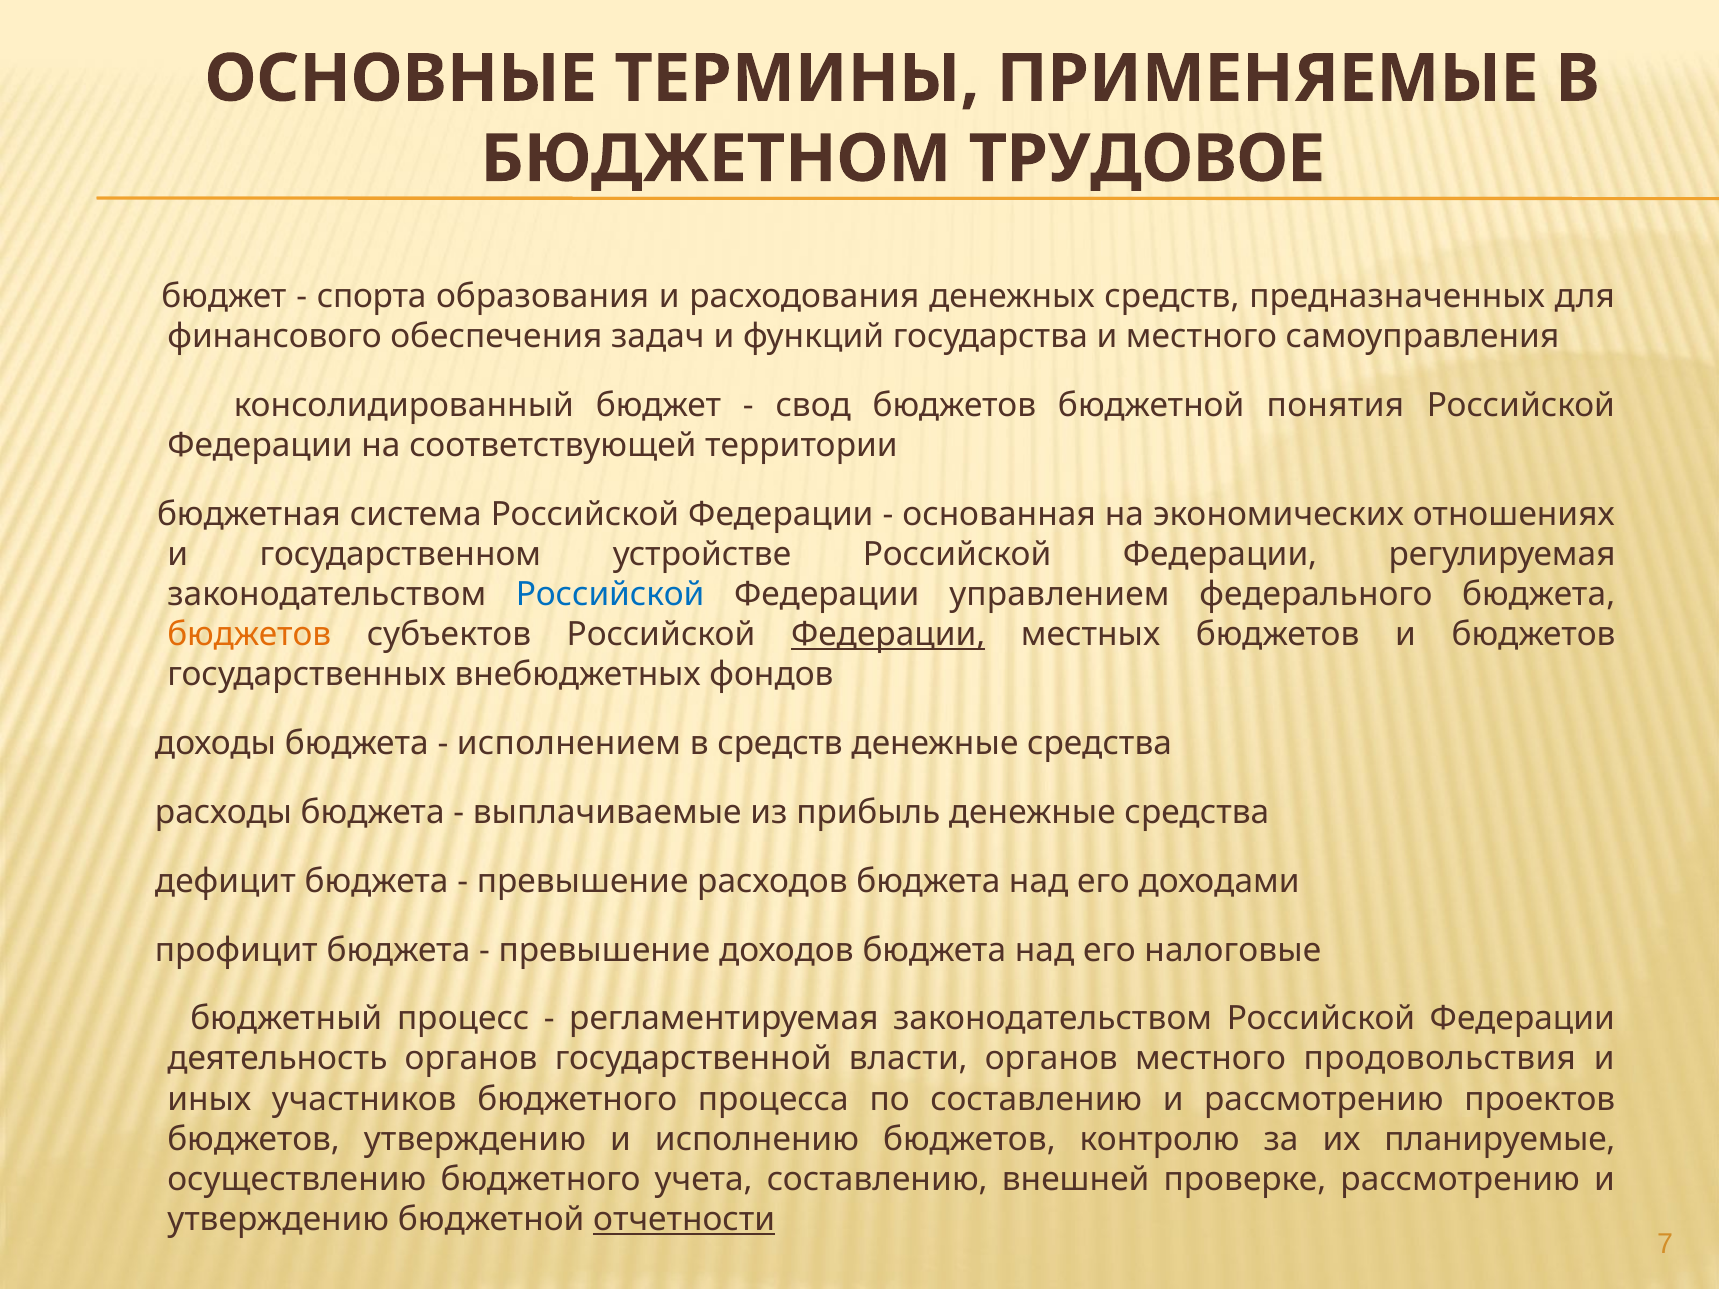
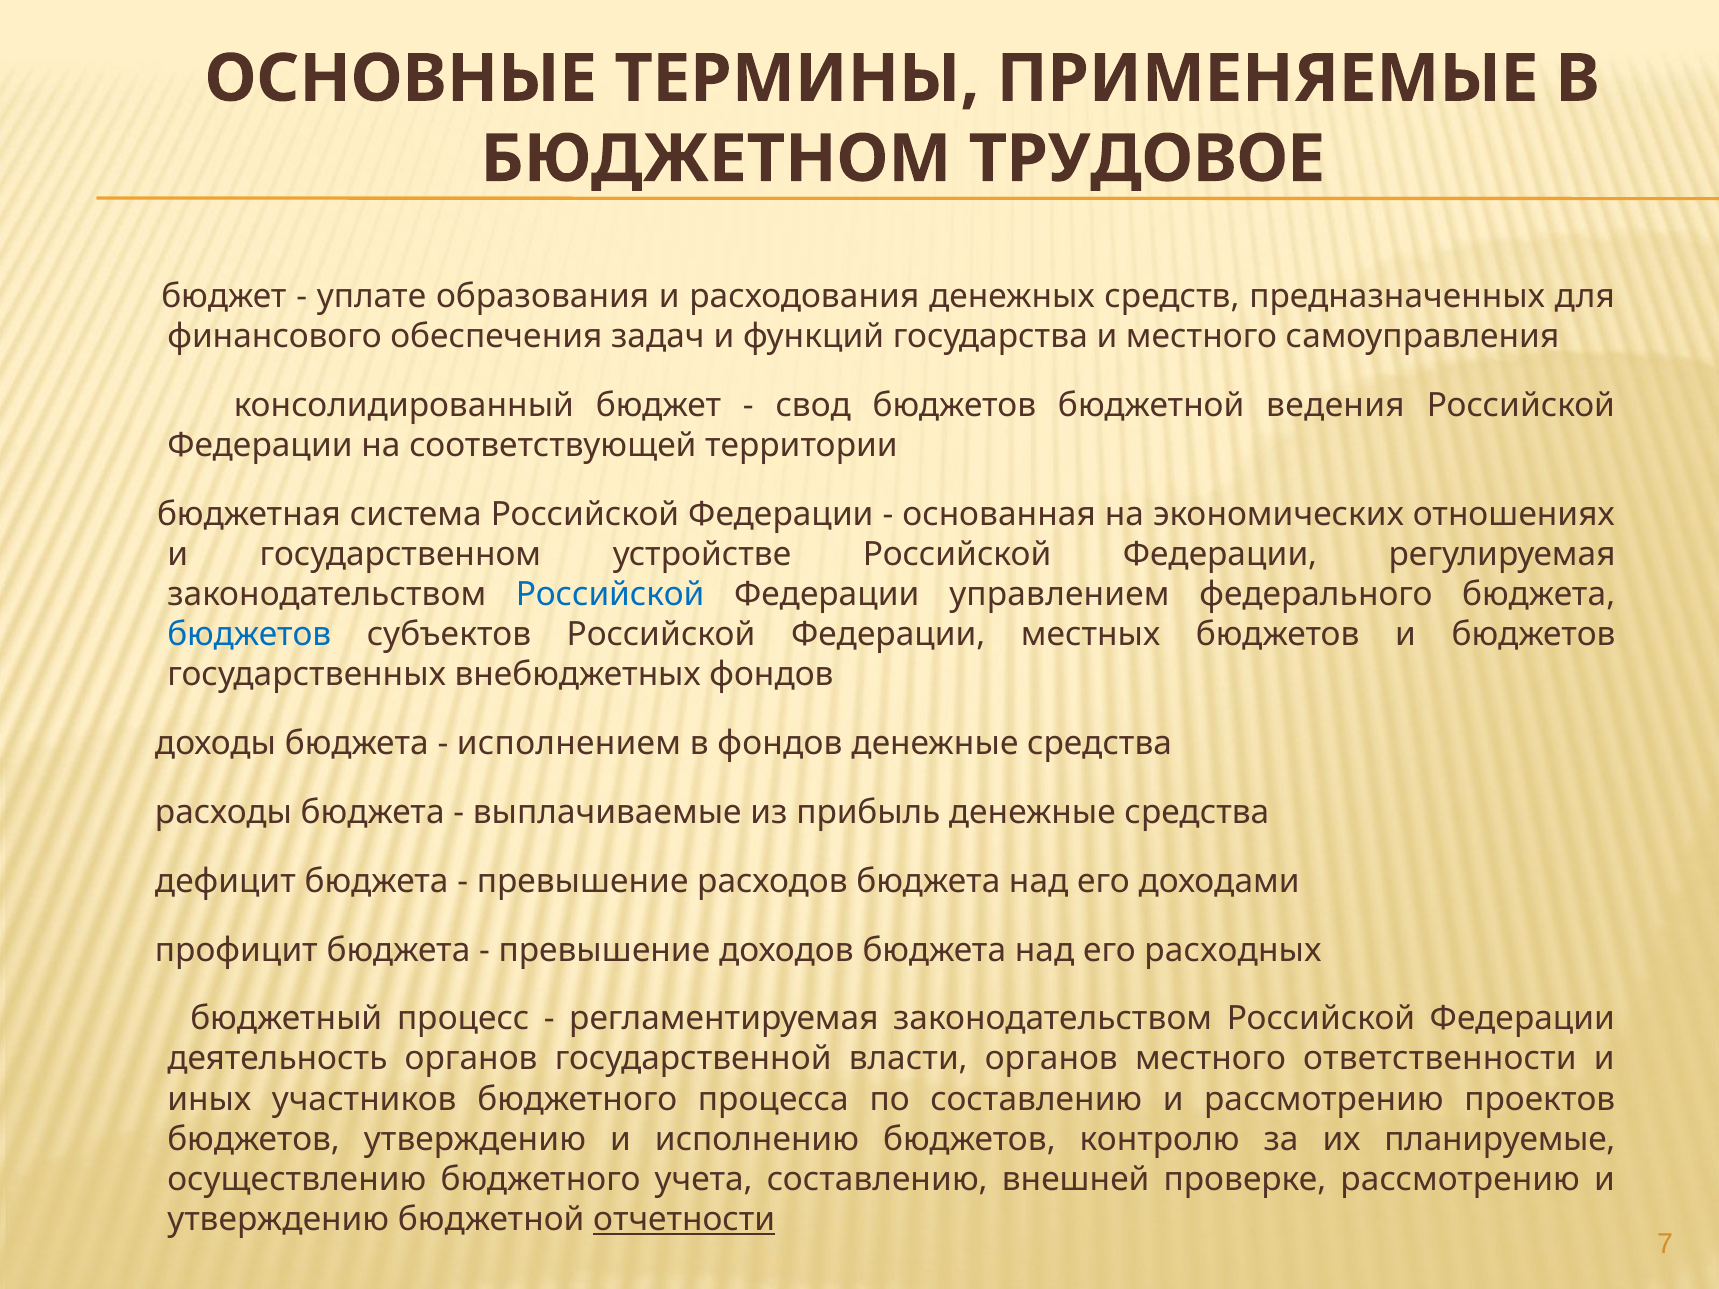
спорта: спорта -> уплате
понятия: понятия -> ведения
бюджетов at (249, 635) colour: orange -> blue
Федерации at (888, 635) underline: present -> none
в средств: средств -> фондов
налоговые: налоговые -> расходных
продовольствия: продовольствия -> ответственности
